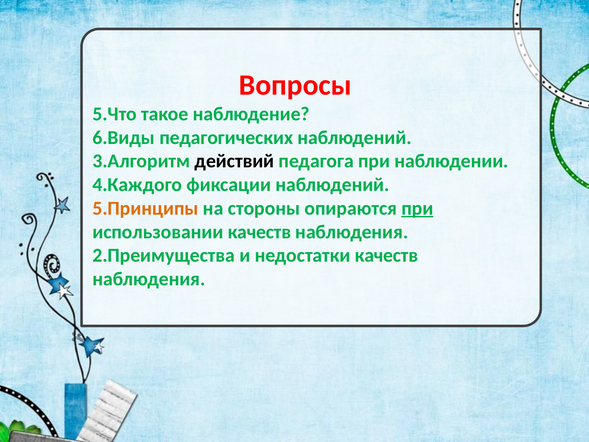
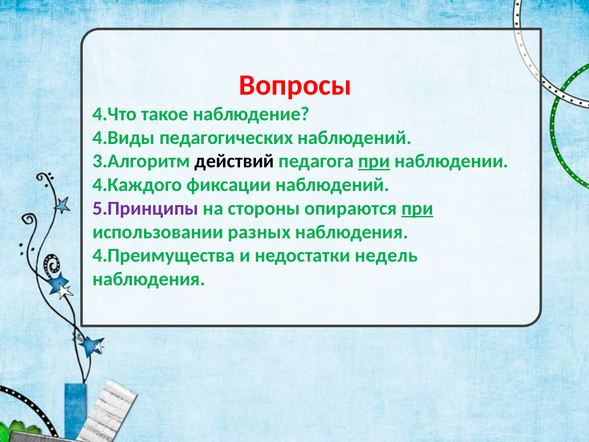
5.Что: 5.Что -> 4.Что
6.Виды: 6.Виды -> 4.Виды
при at (374, 161) underline: none -> present
5.Принципы colour: orange -> purple
использовании качеств: качеств -> разных
2.Преимущества: 2.Преимущества -> 4.Преимущества
недостатки качеств: качеств -> недель
